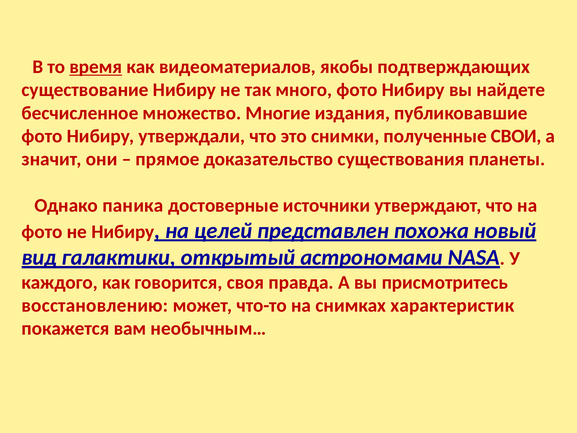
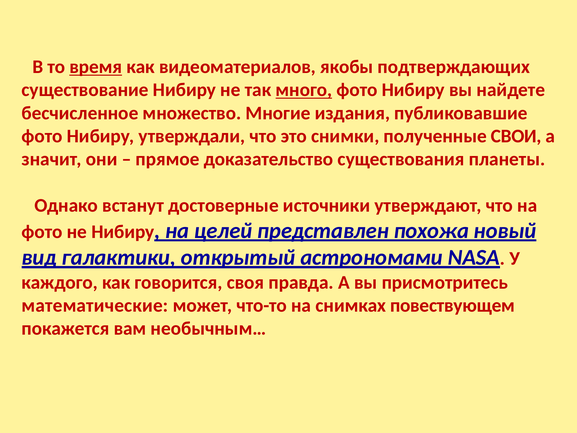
много underline: none -> present
паника: паника -> встанут
восстановлению: восстановлению -> математические
характеристик: характеристик -> повествующем
